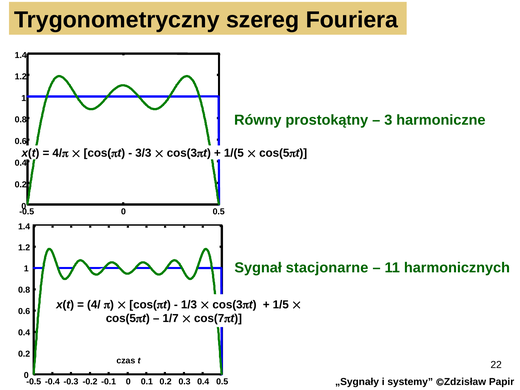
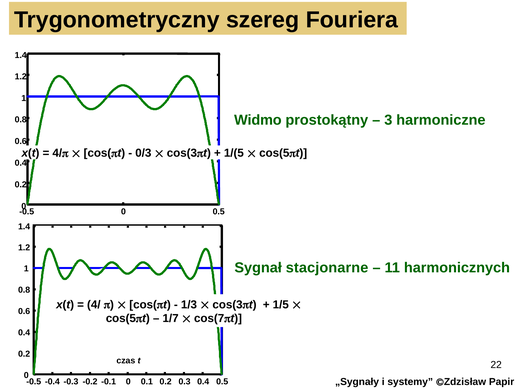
Równy: Równy -> Widmo
3/3: 3/3 -> 0/3
